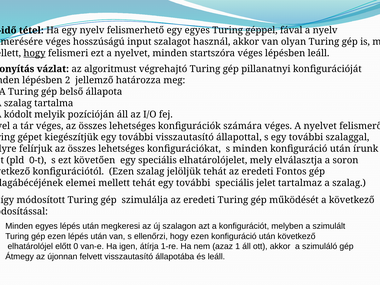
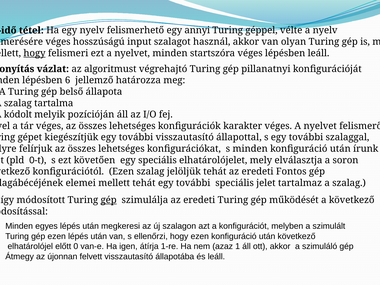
egy egyes: egyes -> annyi
fával: fával -> vélte
lépésben 2: 2 -> 6
számára: számára -> karakter
gép at (109, 200) underline: none -> present
